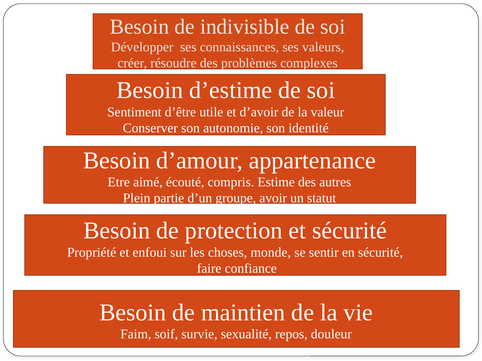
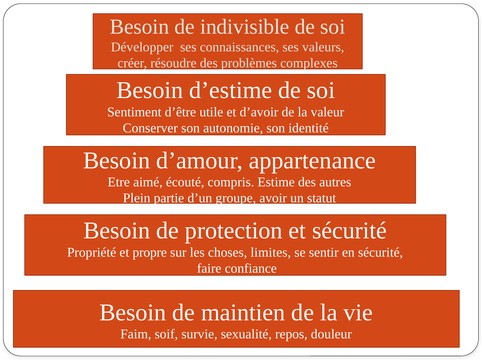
enfoui: enfoui -> propre
monde: monde -> limites
